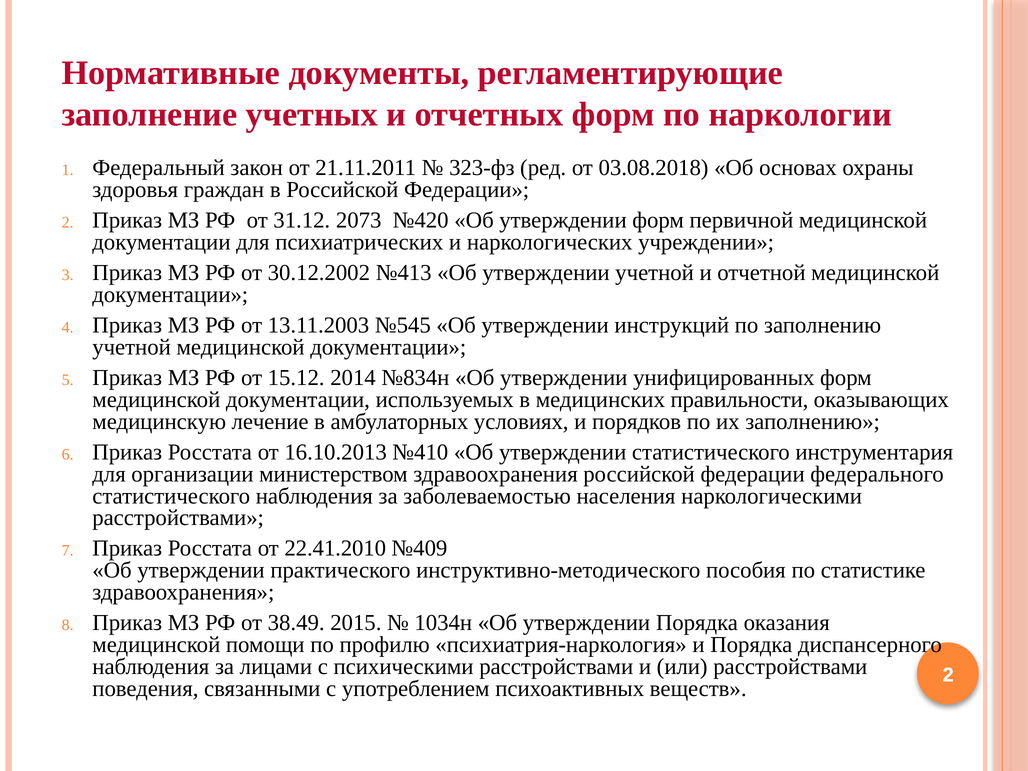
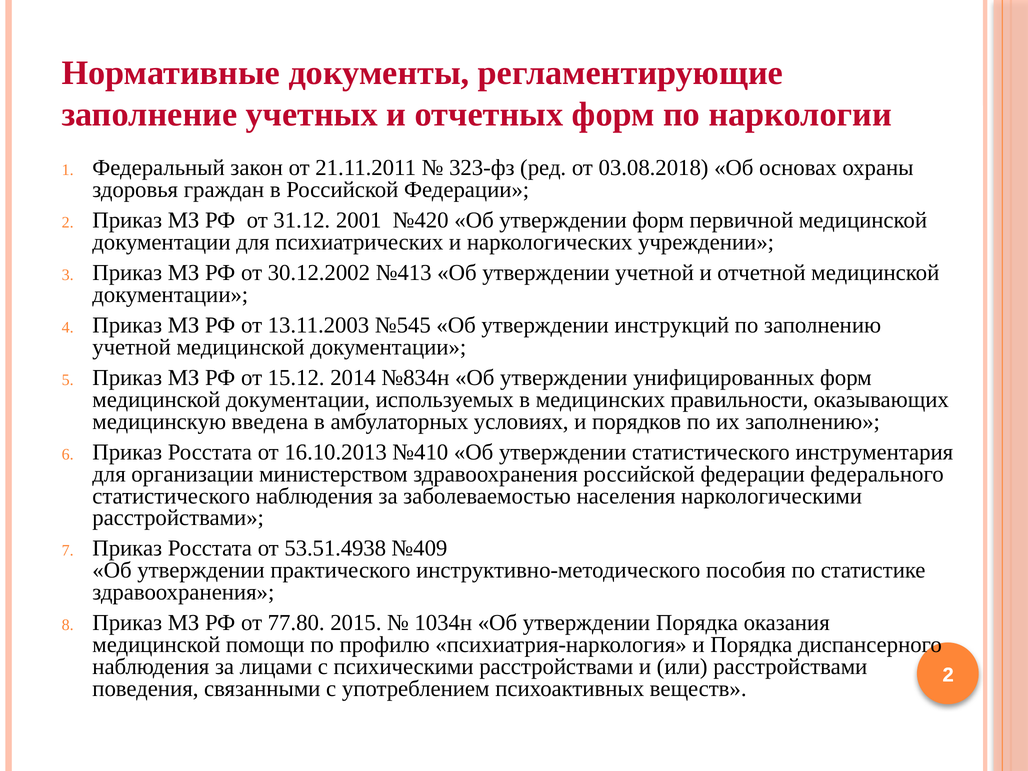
2073: 2073 -> 2001
лечение: лечение -> введена
22.41.2010: 22.41.2010 -> 53.51.4938
38.49: 38.49 -> 77.80
